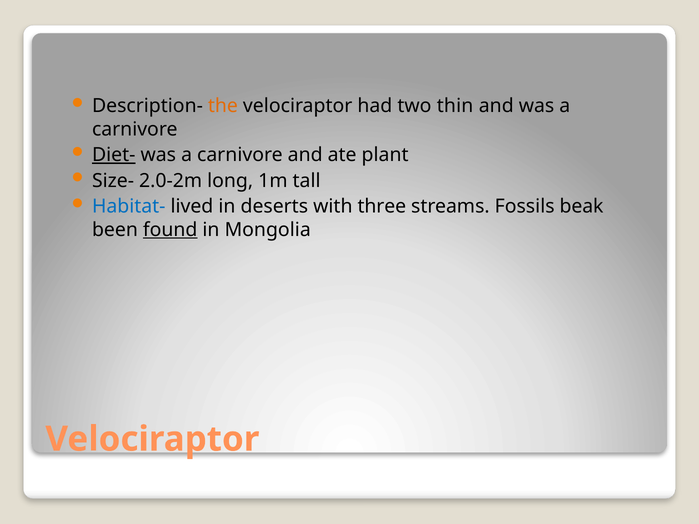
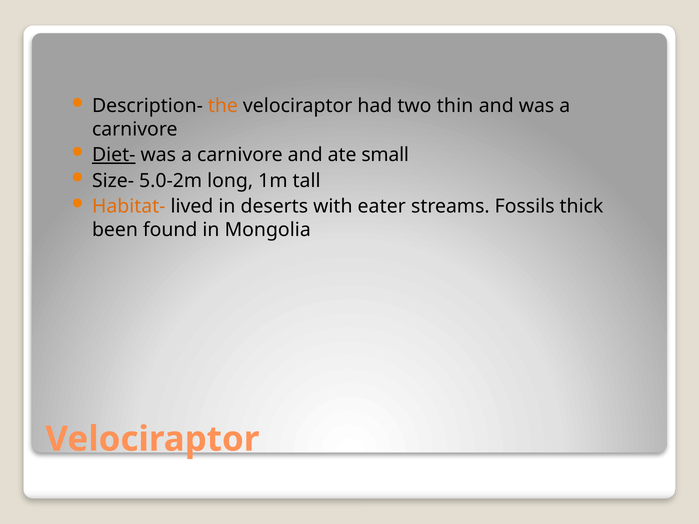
plant: plant -> small
2.0-2m: 2.0-2m -> 5.0-2m
Habitat- colour: blue -> orange
three: three -> eater
beak: beak -> thick
found underline: present -> none
